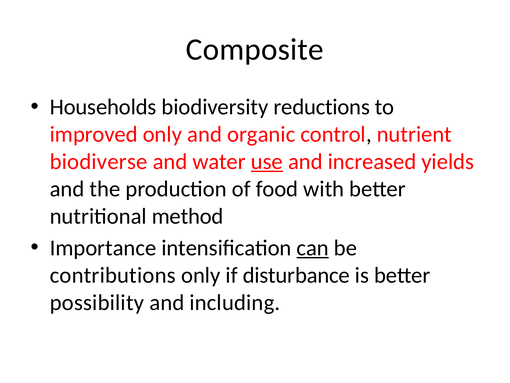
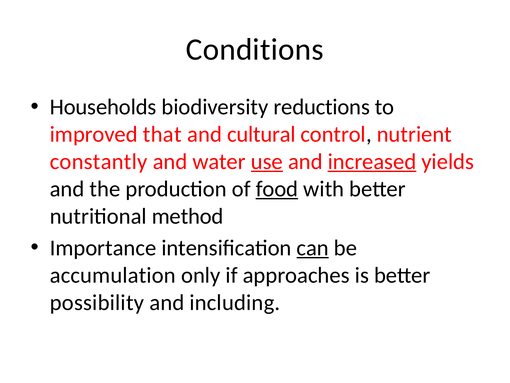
Composite: Composite -> Conditions
improved only: only -> that
organic: organic -> cultural
biodiverse: biodiverse -> constantly
increased underline: none -> present
food underline: none -> present
contributions: contributions -> accumulation
disturbance: disturbance -> approaches
